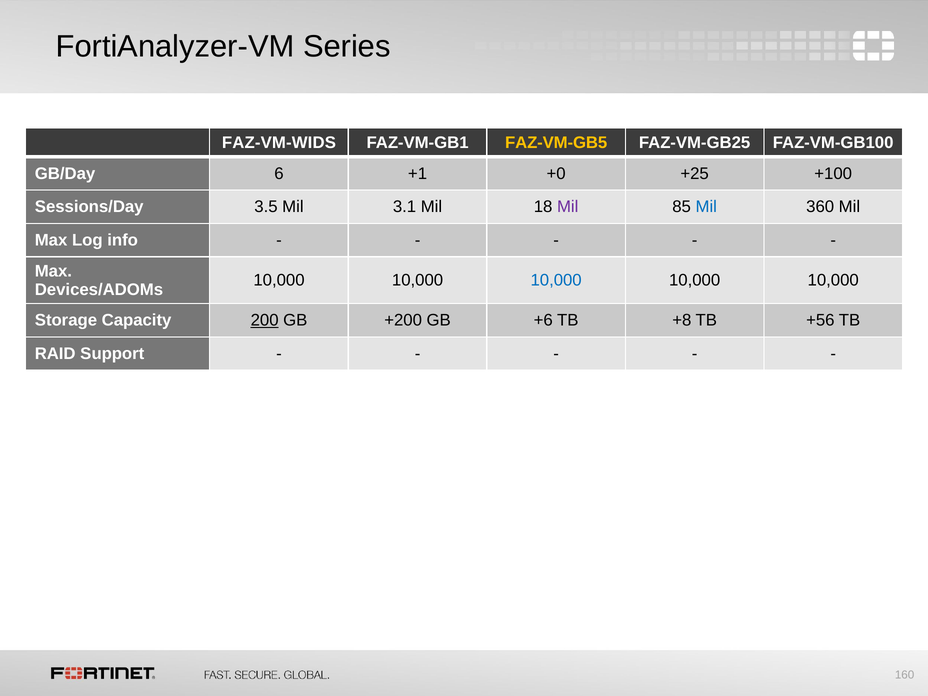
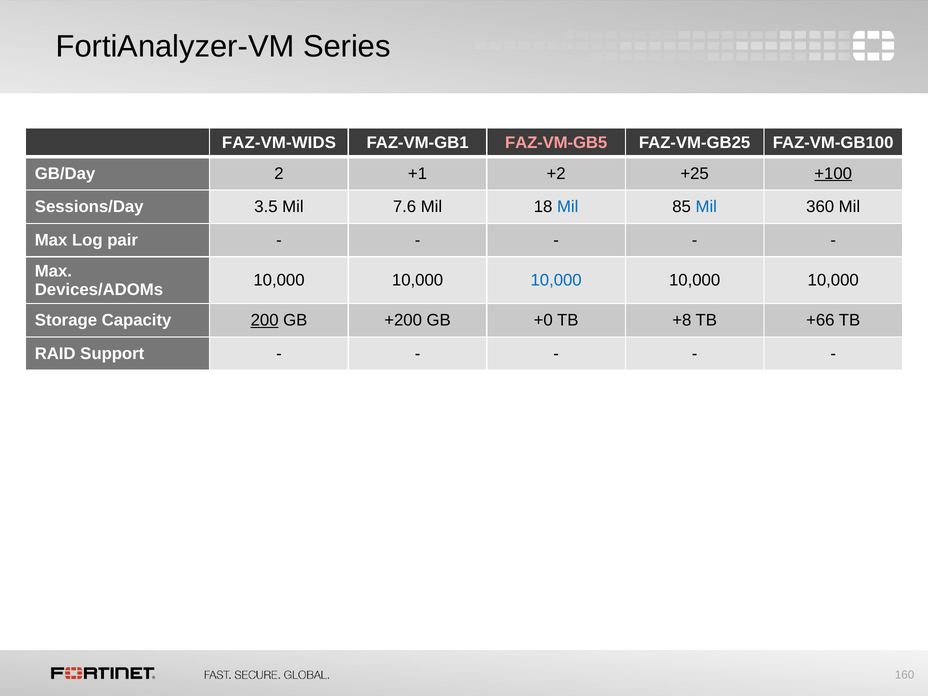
FAZ-VM-GB5 colour: yellow -> pink
6: 6 -> 2
+0: +0 -> +2
+100 underline: none -> present
3.1: 3.1 -> 7.6
Mil at (568, 207) colour: purple -> blue
info: info -> pair
+6: +6 -> +0
+56: +56 -> +66
